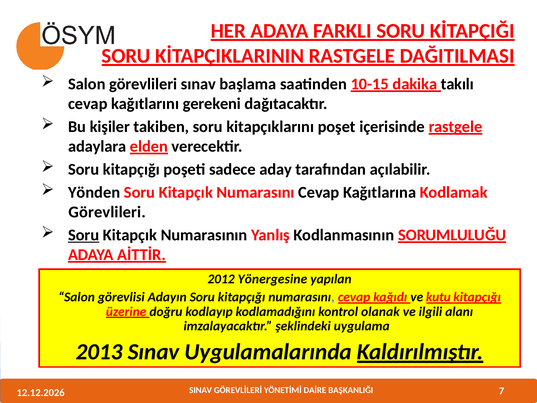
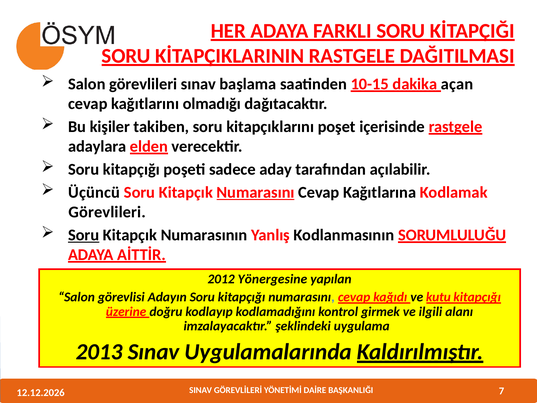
takılı: takılı -> açan
gerekeni: gerekeni -> olmadığı
Yönden: Yönden -> Üçüncü
Numarasını at (256, 192) underline: none -> present
olanak: olanak -> girmek
